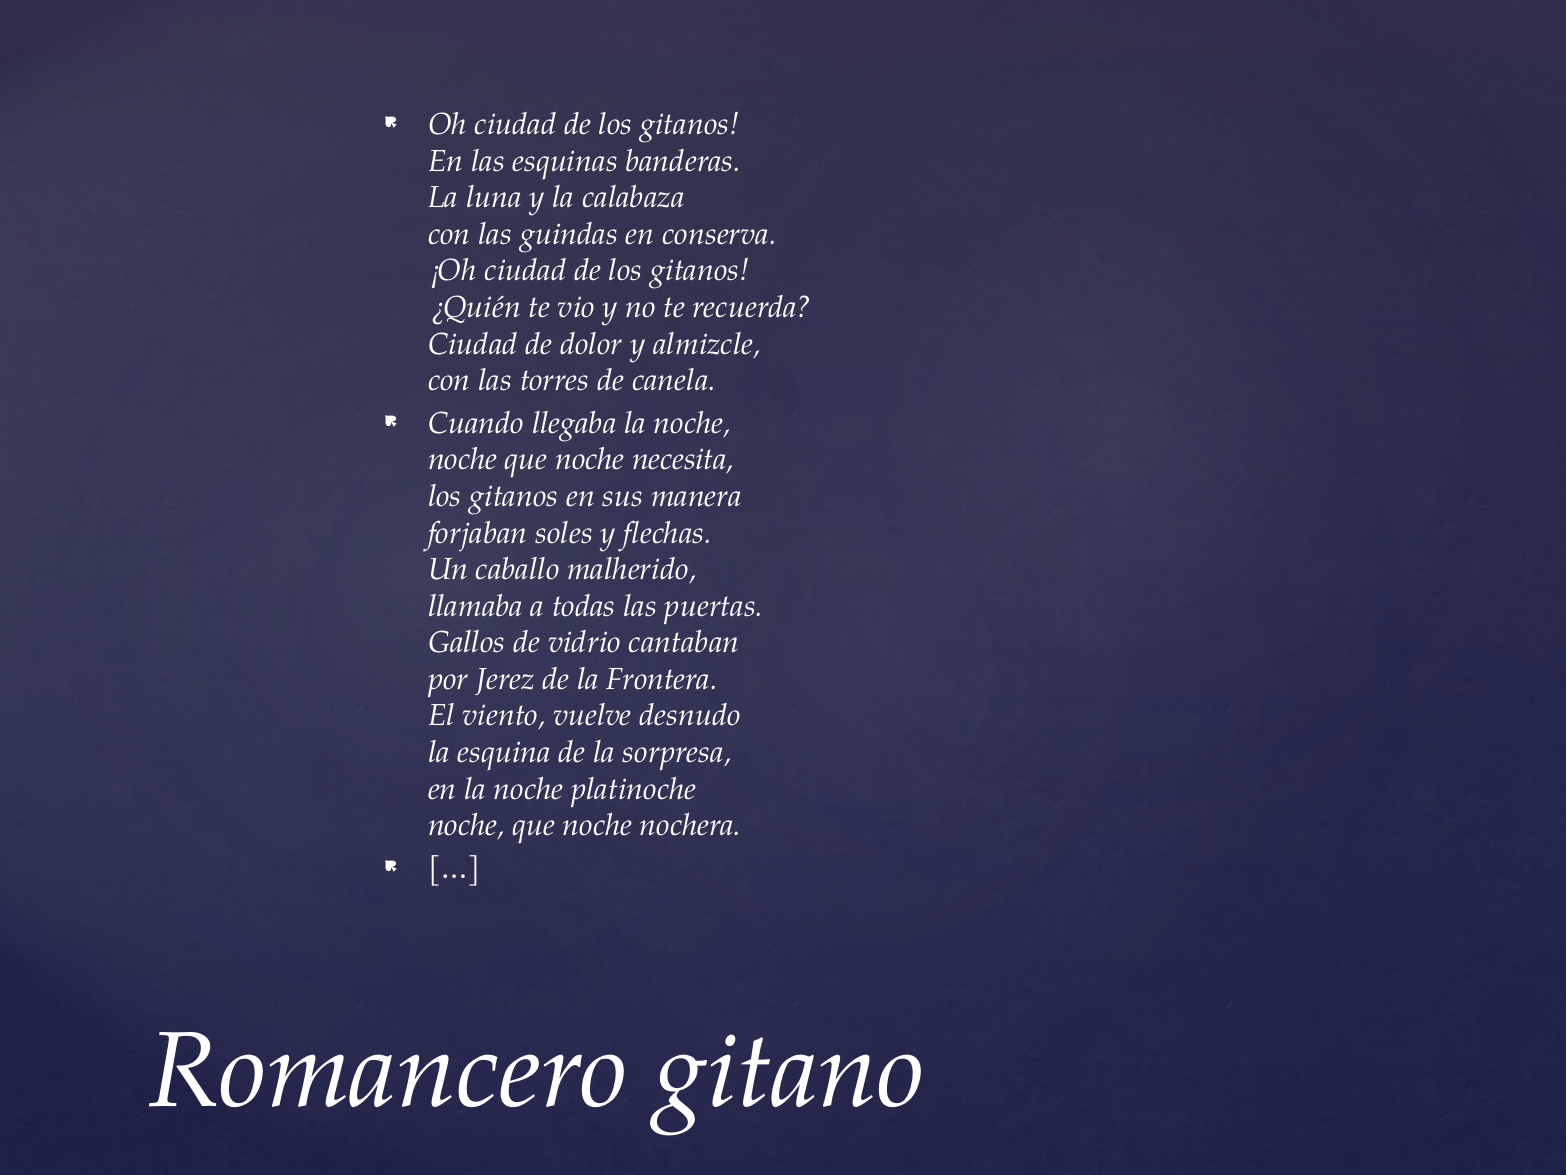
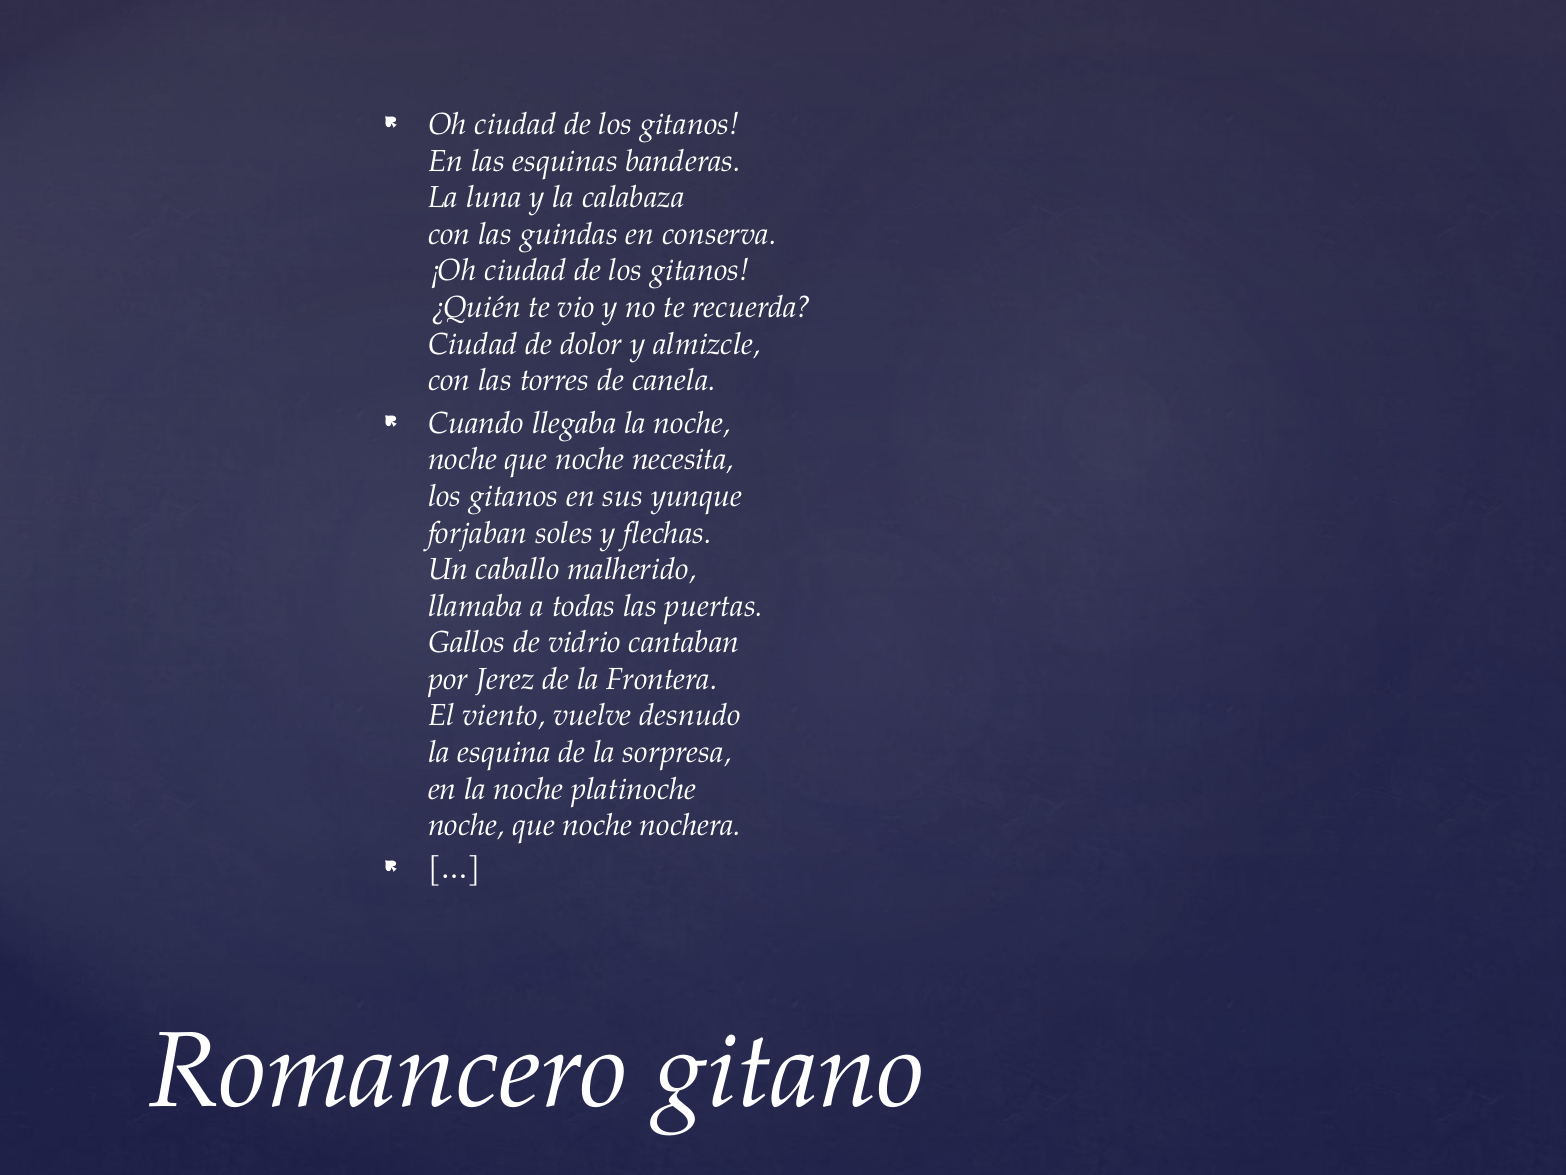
manera: manera -> yunque
